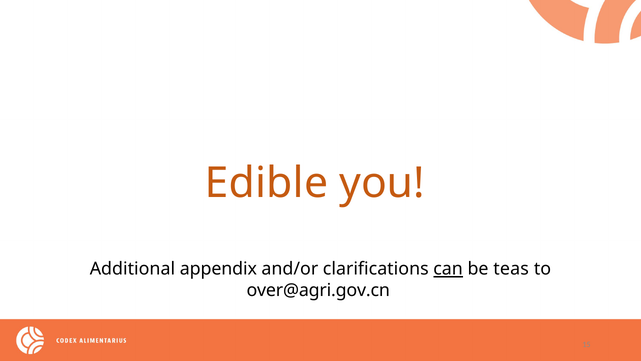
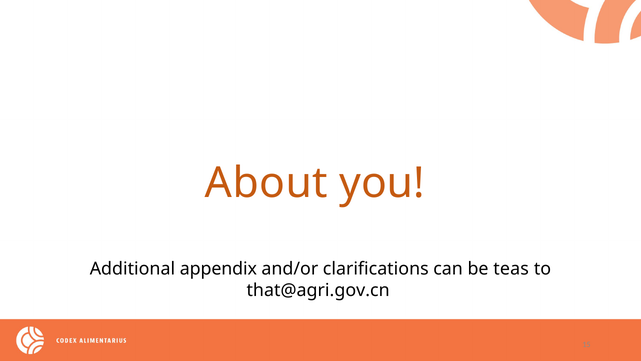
Edible: Edible -> About
can underline: present -> none
over@agri.gov.cn: over@agri.gov.cn -> that@agri.gov.cn
